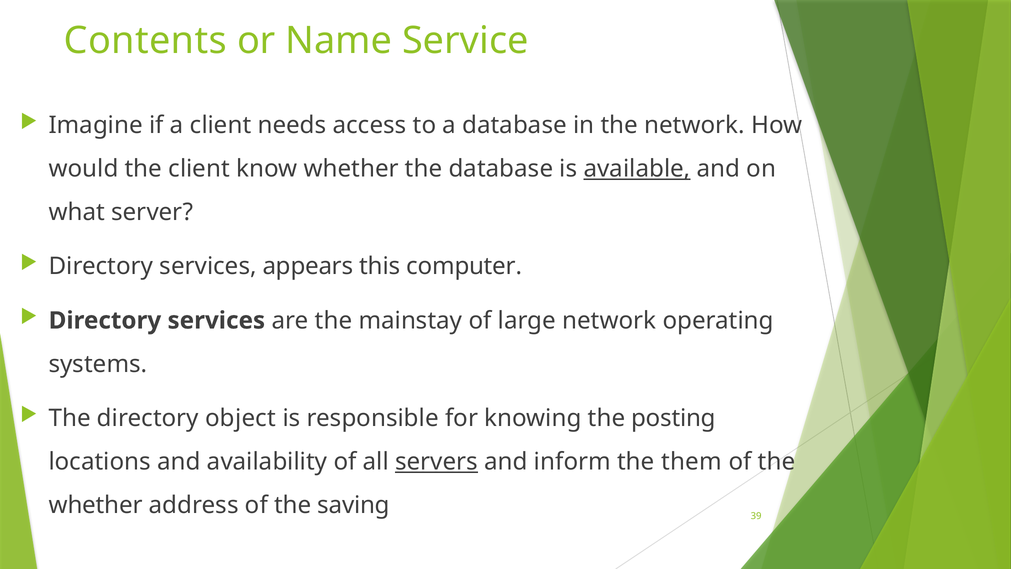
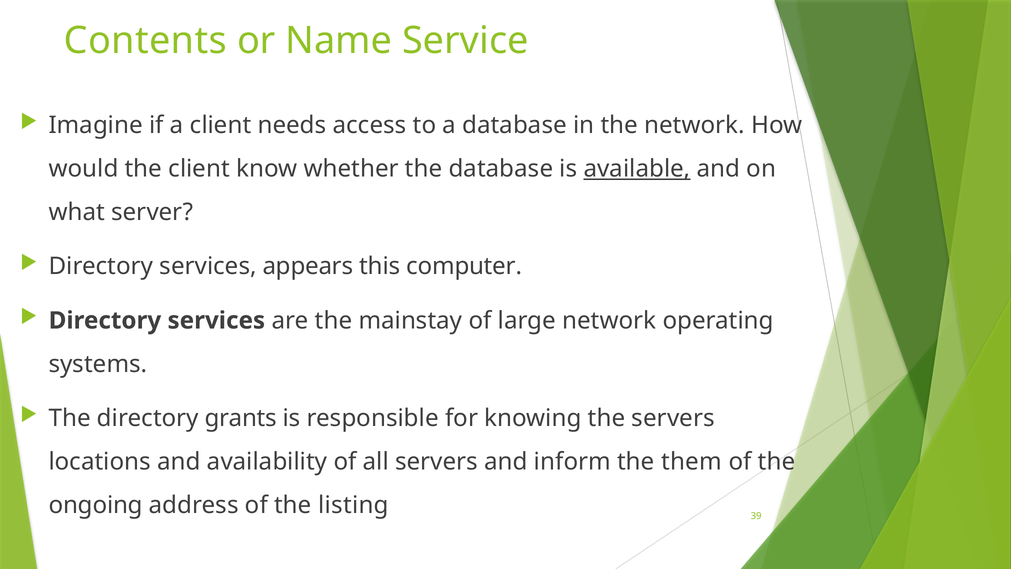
object: object -> grants
the posting: posting -> servers
servers at (437, 462) underline: present -> none
whether at (96, 505): whether -> ongoing
saving: saving -> listing
